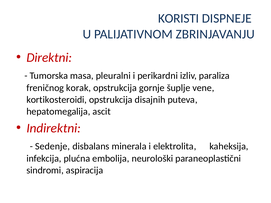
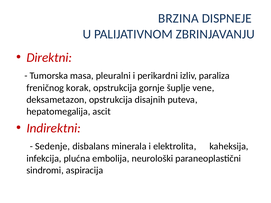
KORISTI: KORISTI -> BRZINA
kortikosteroidi: kortikosteroidi -> deksametazon
